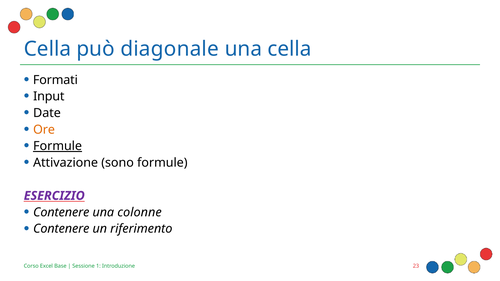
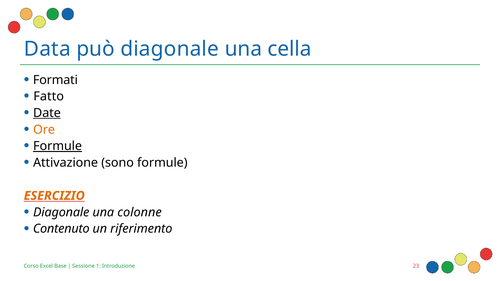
Cella at (47, 49): Cella -> Data
Input: Input -> Fatto
Date underline: none -> present
ESERCIZIO colour: purple -> orange
Contenere at (61, 213): Contenere -> Diagonale
Contenere at (61, 229): Contenere -> Contenuto
